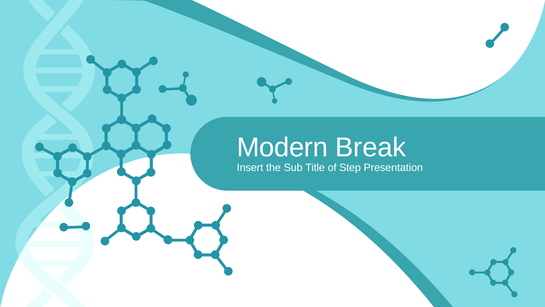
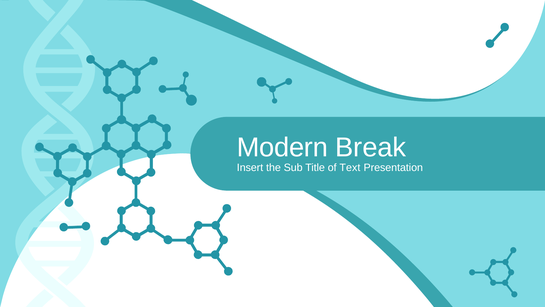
Step: Step -> Text
